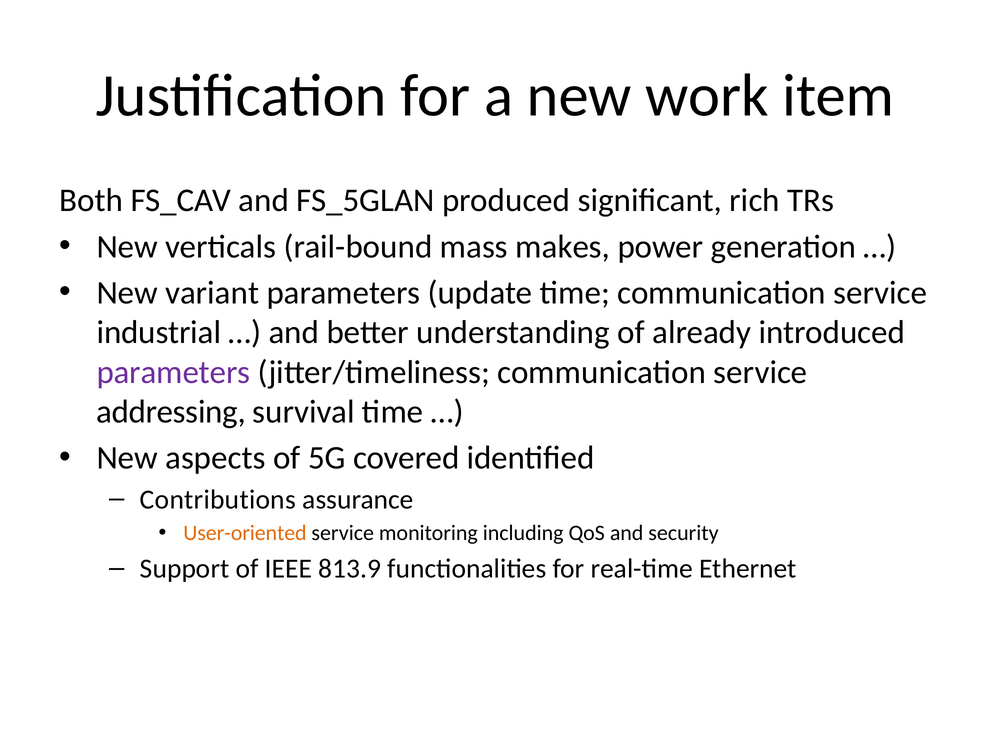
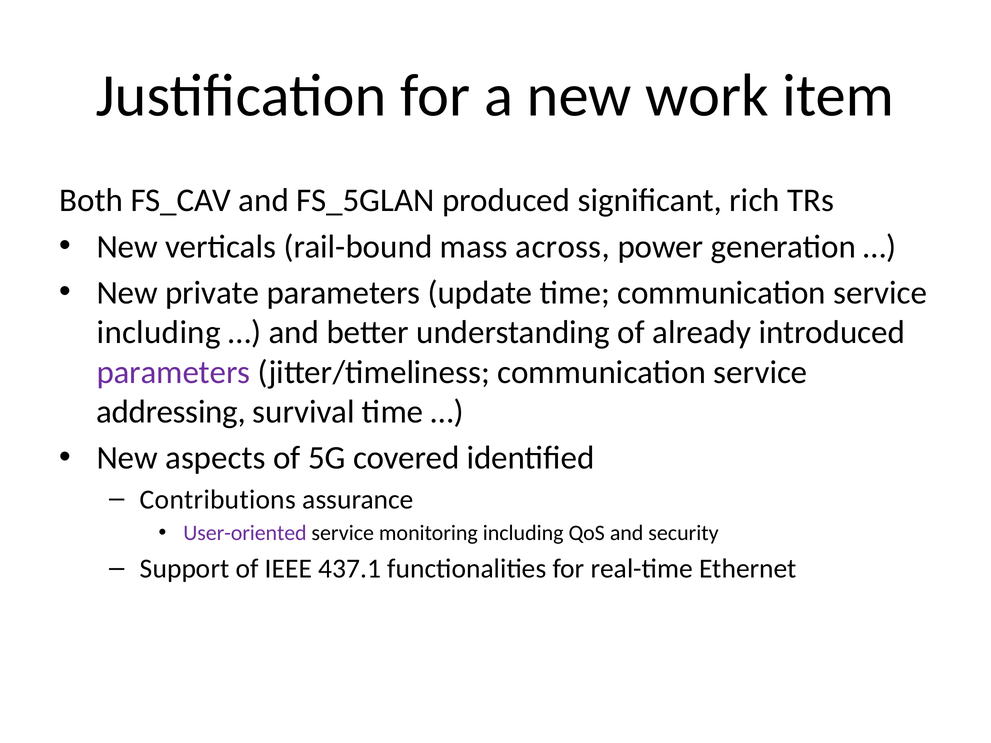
makes: makes -> across
variant: variant -> private
industrial at (159, 333): industrial -> including
User-oriented colour: orange -> purple
813.9: 813.9 -> 437.1
